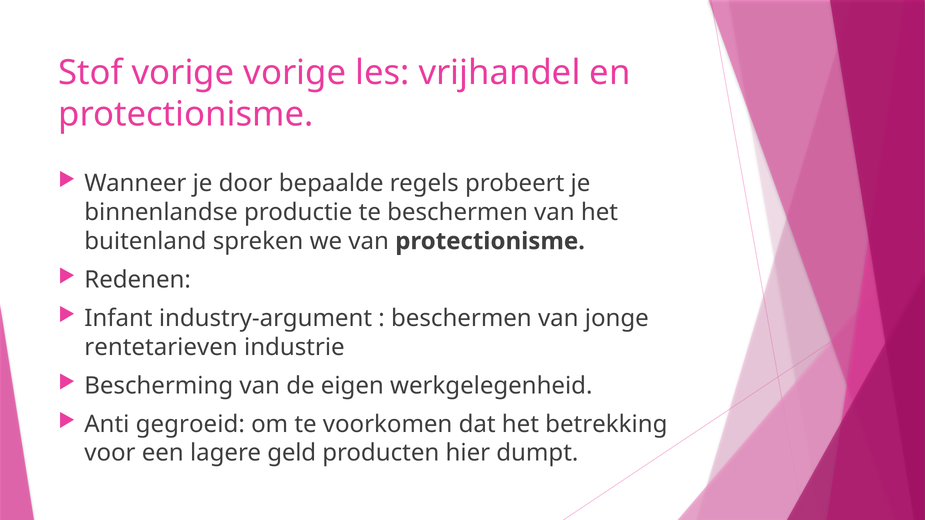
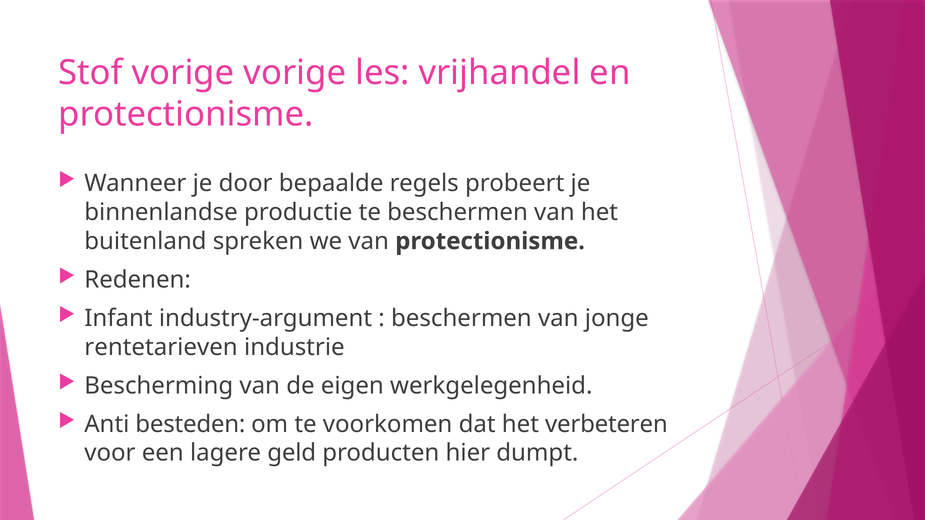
gegroeid: gegroeid -> besteden
betrekking: betrekking -> verbeteren
